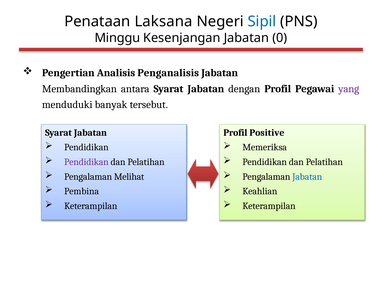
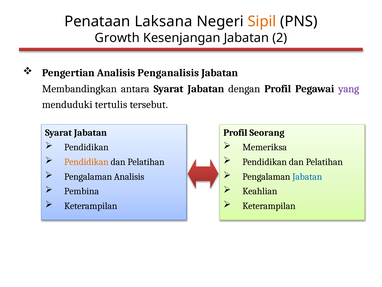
Sipil colour: blue -> orange
Minggu: Minggu -> Growth
0: 0 -> 2
banyak: banyak -> tertulis
Positive: Positive -> Seorang
Pendidikan at (86, 162) colour: purple -> orange
Pengalaman Melihat: Melihat -> Analisis
